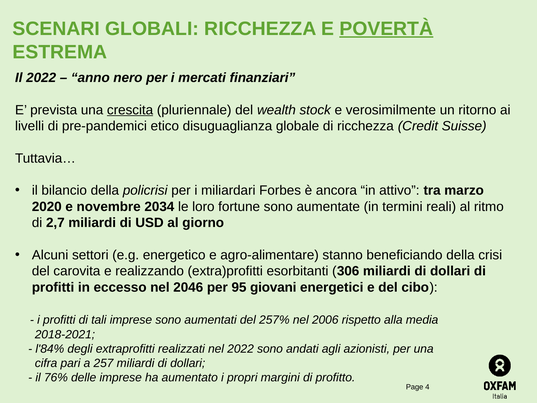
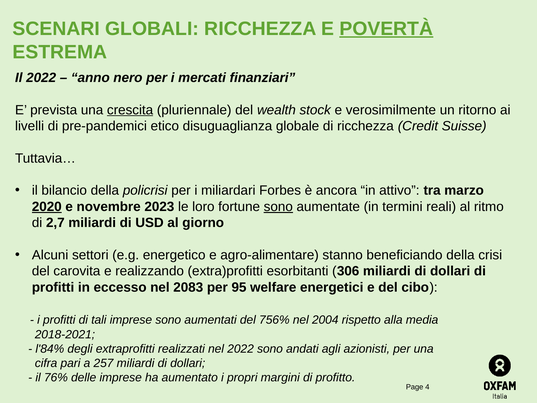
2020 underline: none -> present
2034: 2034 -> 2023
sono at (278, 207) underline: none -> present
2046: 2046 -> 2083
giovani: giovani -> welfare
257%: 257% -> 756%
2006: 2006 -> 2004
